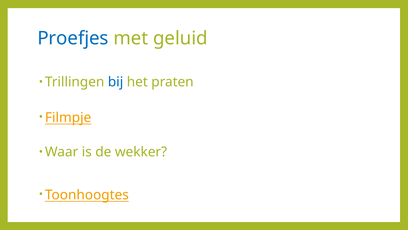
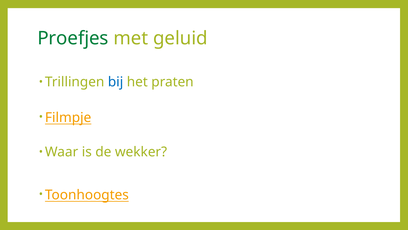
Proefjes colour: blue -> green
